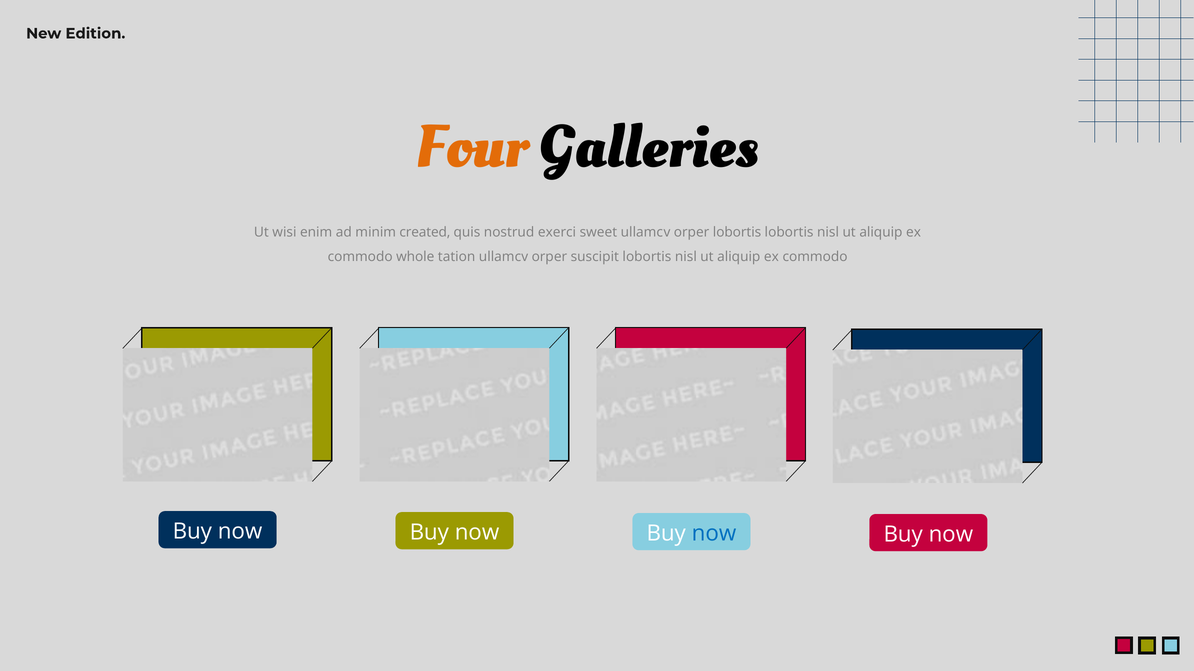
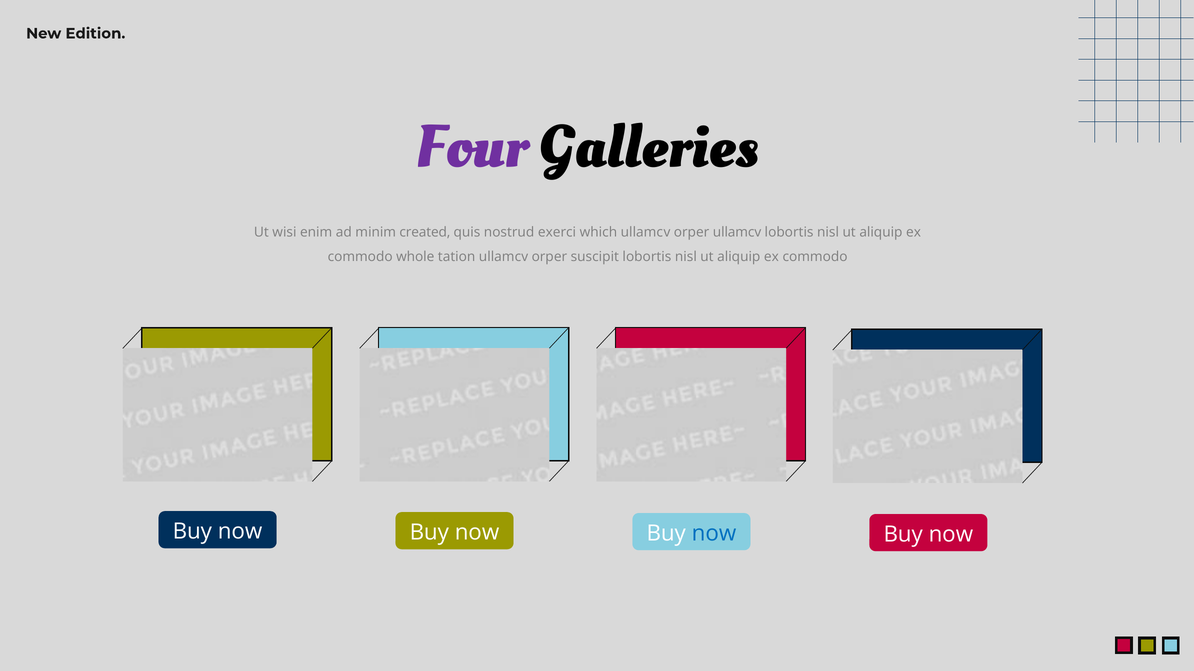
Four colour: orange -> purple
sweet: sweet -> which
orper lobortis: lobortis -> ullamcv
